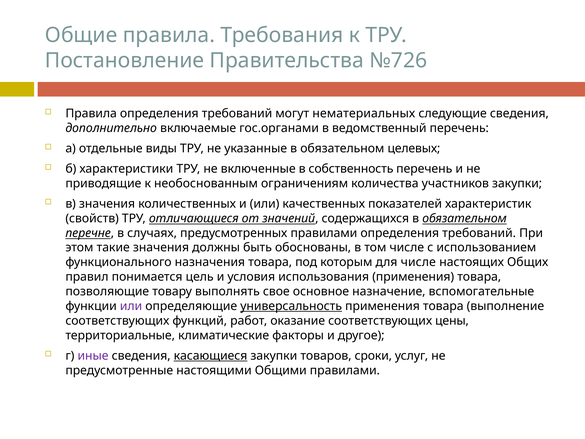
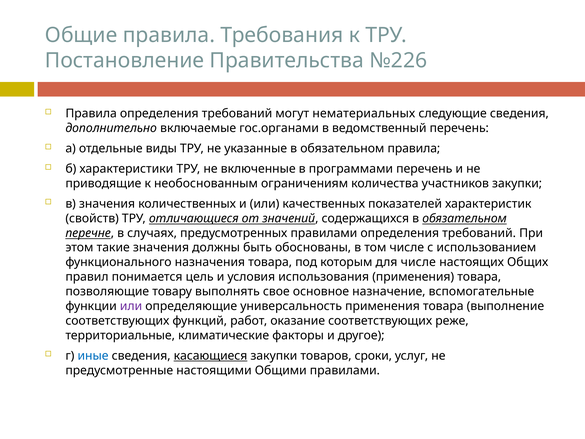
№726: №726 -> №226
обязательном целевых: целевых -> правила
собственность: собственность -> программами
универсальность underline: present -> none
цены: цены -> реже
иные colour: purple -> blue
